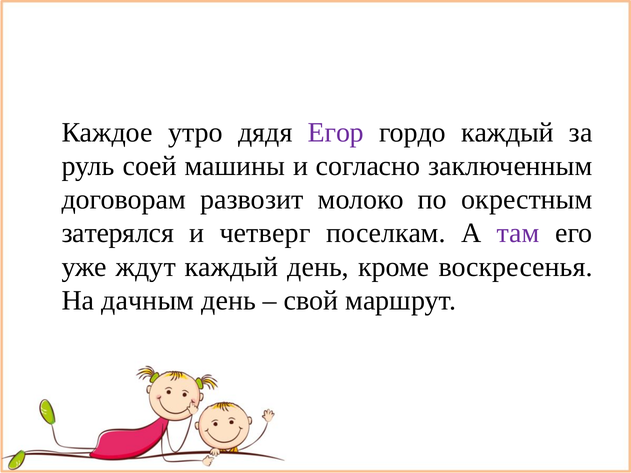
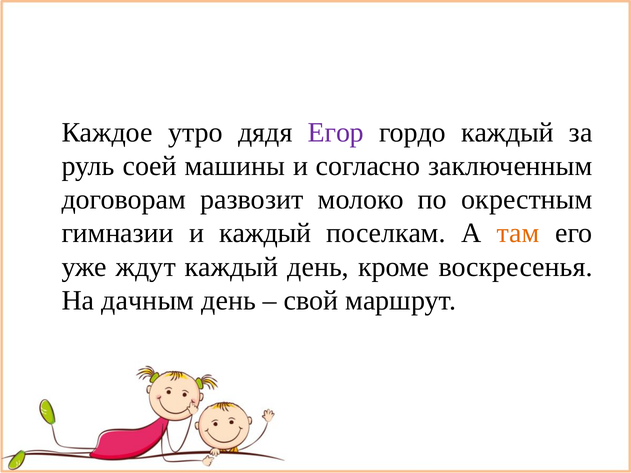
затерялся: затерялся -> гимназии
и четверг: четверг -> каждый
там colour: purple -> orange
